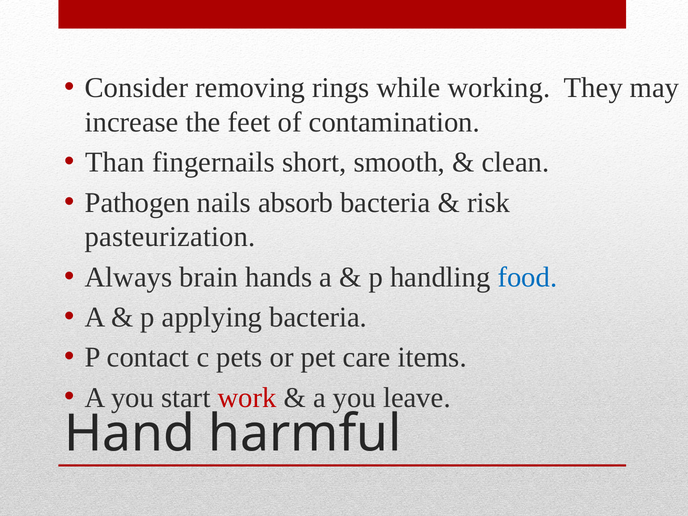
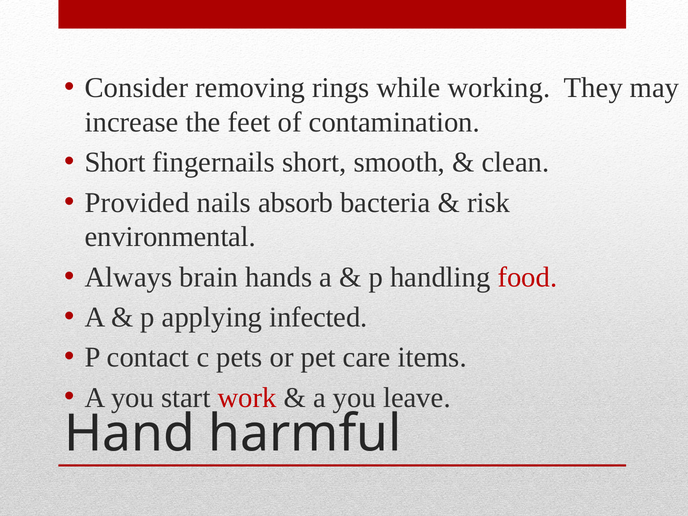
Than at (115, 162): Than -> Short
Pathogen: Pathogen -> Provided
pasteurization: pasteurization -> environmental
food colour: blue -> red
applying bacteria: bacteria -> infected
